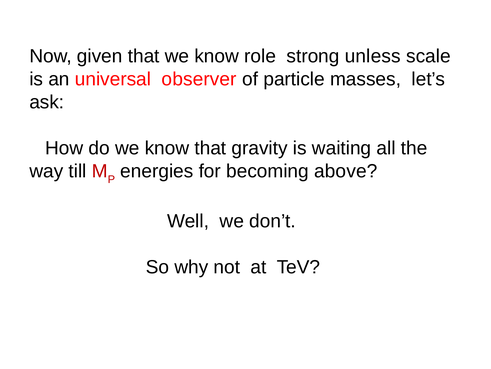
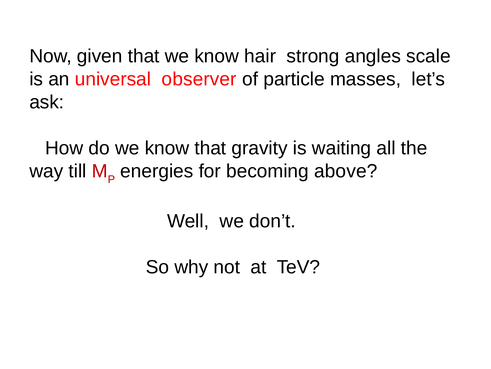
role: role -> hair
unless: unless -> angles
